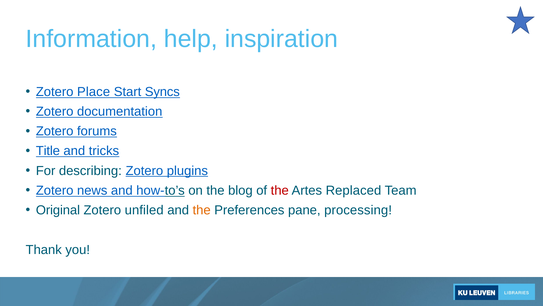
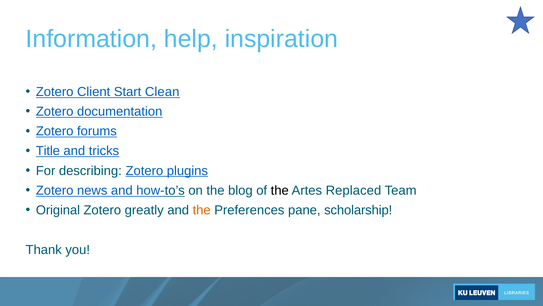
Place: Place -> Client
Syncs: Syncs -> Clean
the at (280, 190) colour: red -> black
unfiled: unfiled -> greatly
processing: processing -> scholarship
